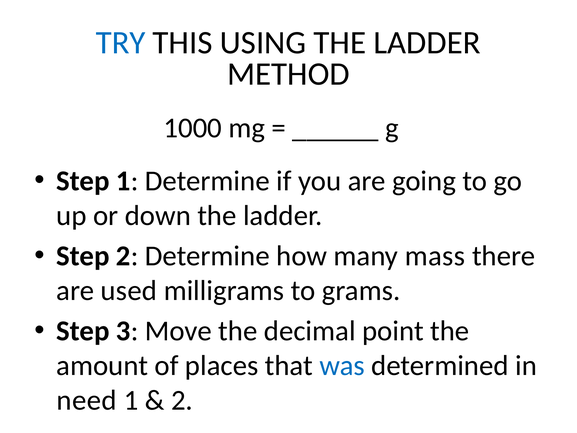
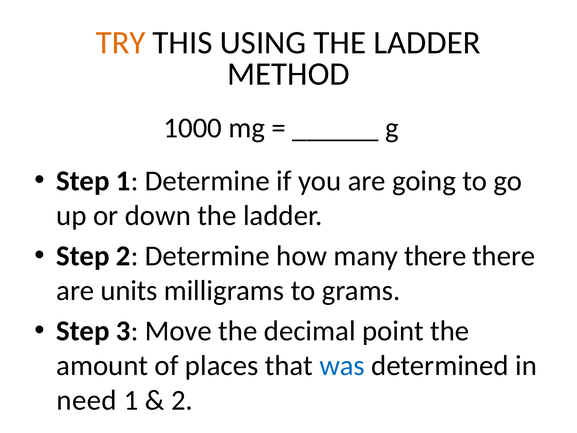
TRY colour: blue -> orange
many mass: mass -> there
used: used -> units
